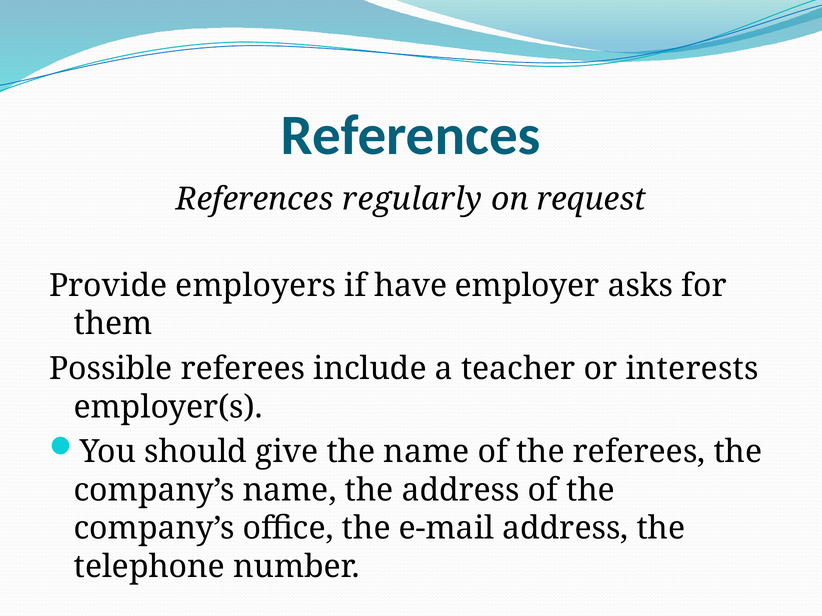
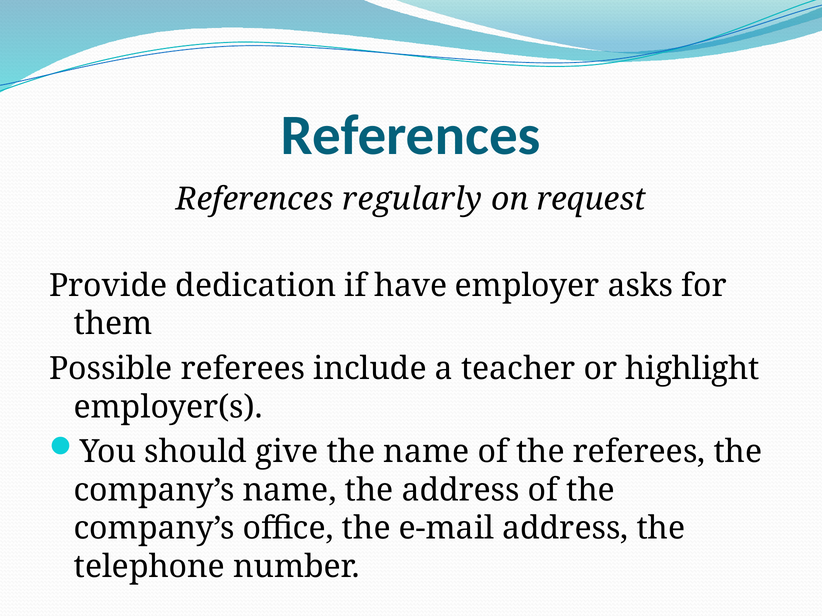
employers: employers -> dedication
interests: interests -> highlight
